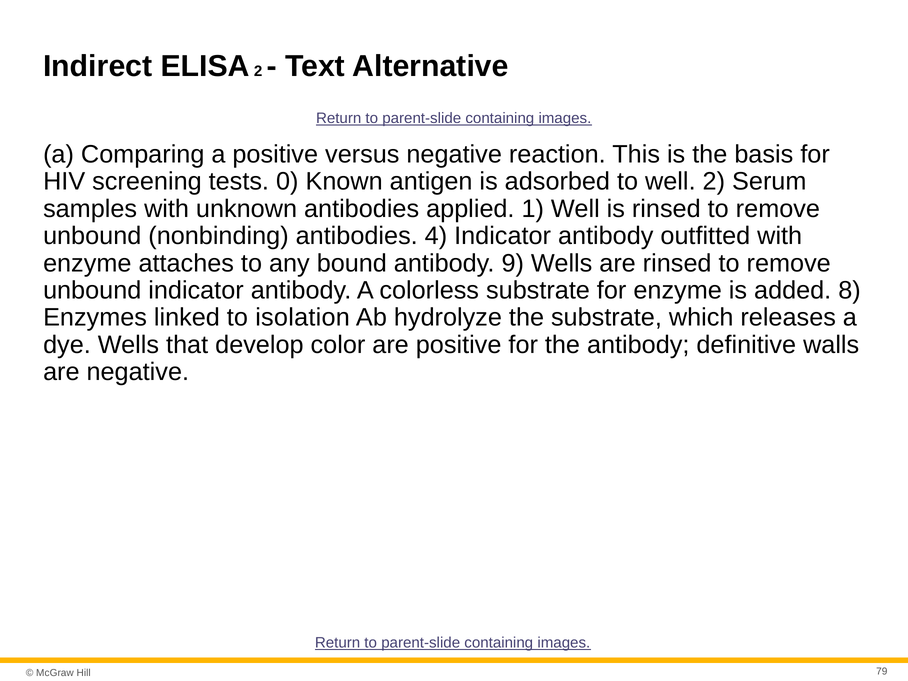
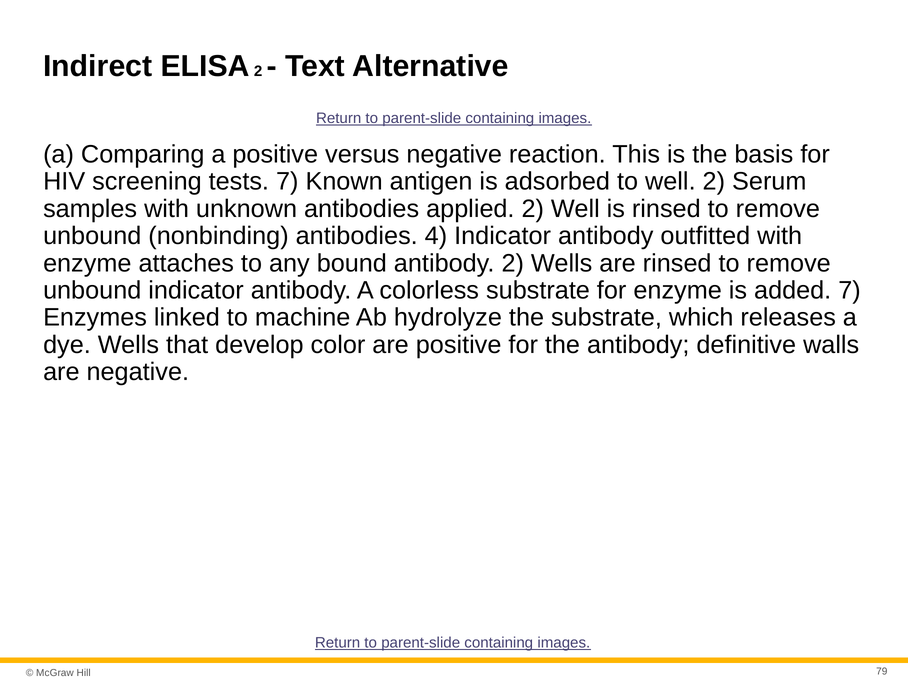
tests 0: 0 -> 7
applied 1: 1 -> 2
antibody 9: 9 -> 2
added 8: 8 -> 7
isolation: isolation -> machine
